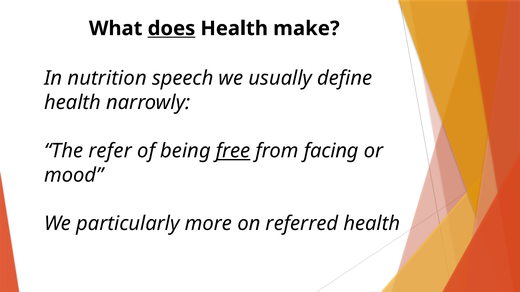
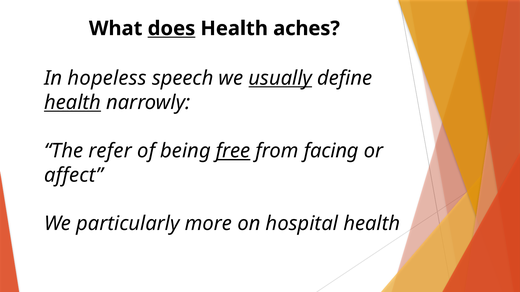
make: make -> aches
nutrition: nutrition -> hopeless
usually underline: none -> present
health at (73, 103) underline: none -> present
mood: mood -> affect
referred: referred -> hospital
